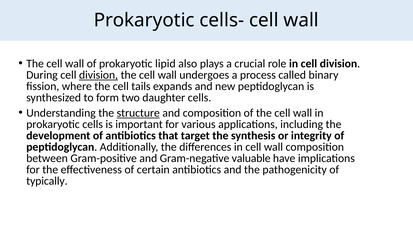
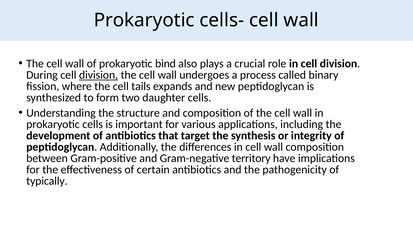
lipid: lipid -> bind
structure underline: present -> none
valuable: valuable -> territory
